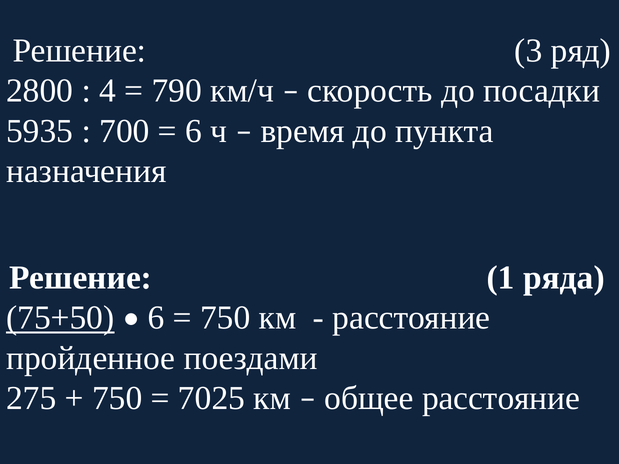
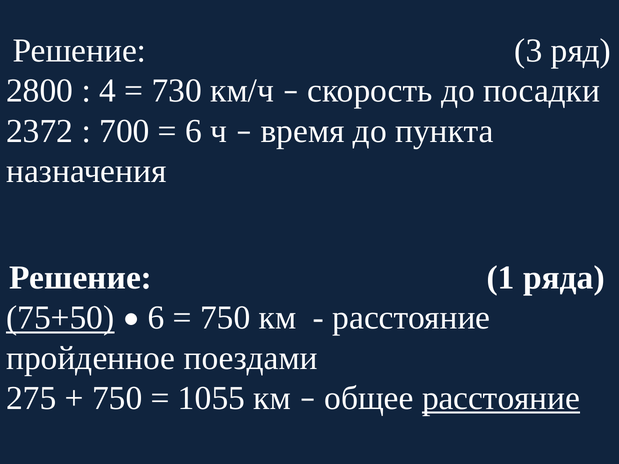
790: 790 -> 730
5935: 5935 -> 2372
7025: 7025 -> 1055
расстояние at (501, 399) underline: none -> present
